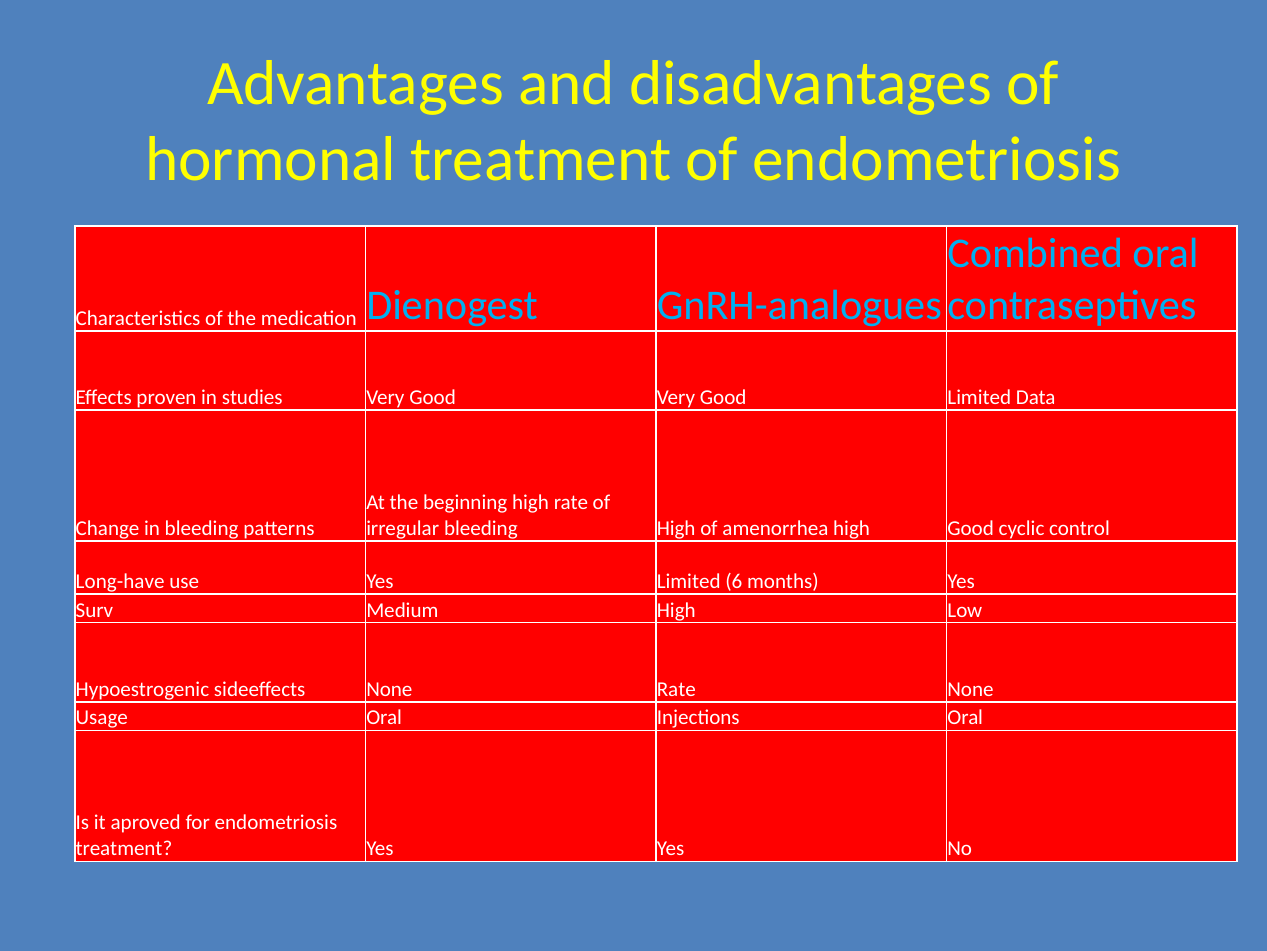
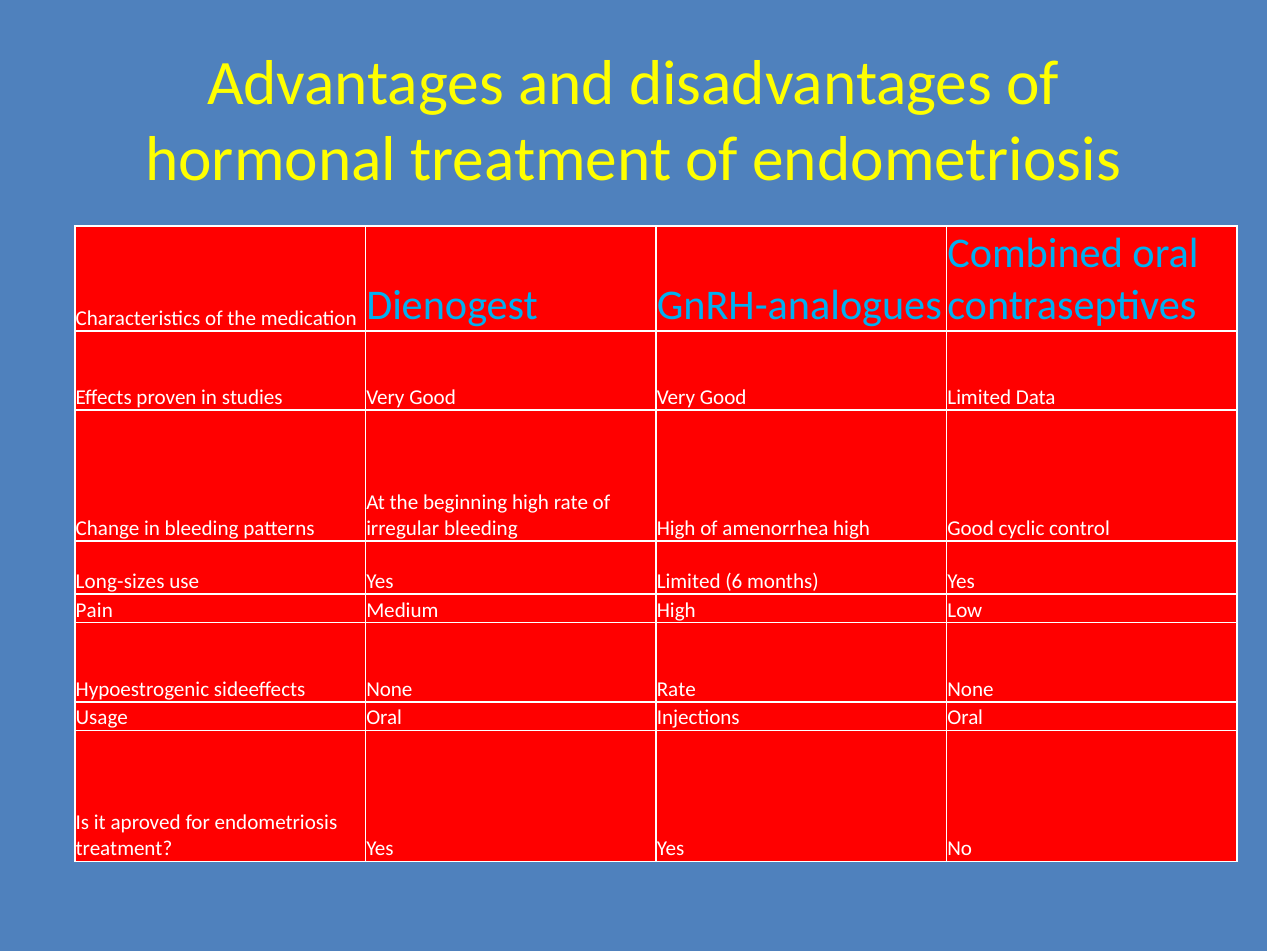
Long-have: Long-have -> Long-sizes
Surv: Surv -> Pain
